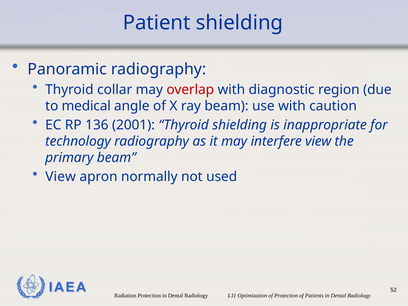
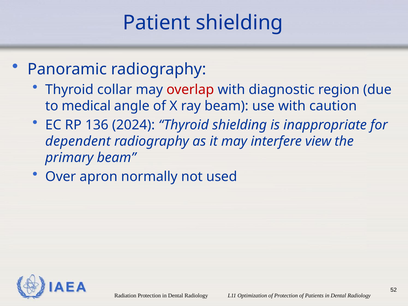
2001: 2001 -> 2024
technology: technology -> dependent
View at (61, 177): View -> Over
